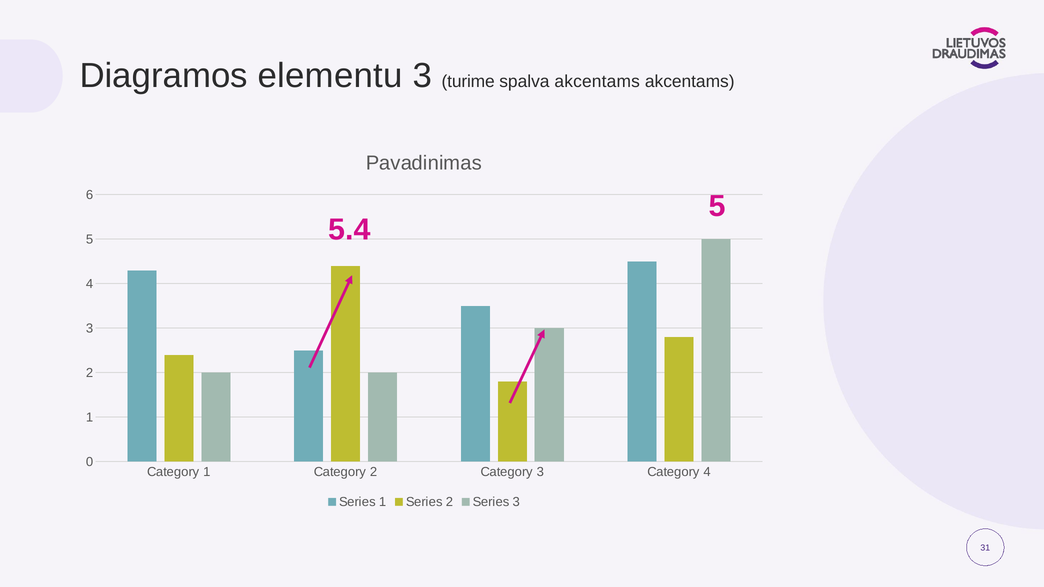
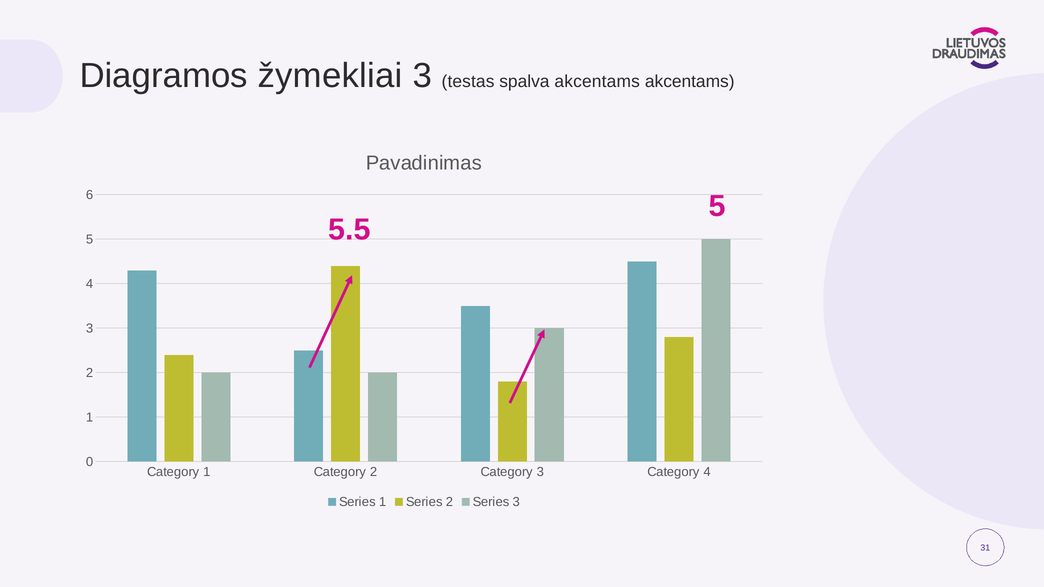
elementu: elementu -> žymekliai
turime: turime -> testas
5.4: 5.4 -> 5.5
